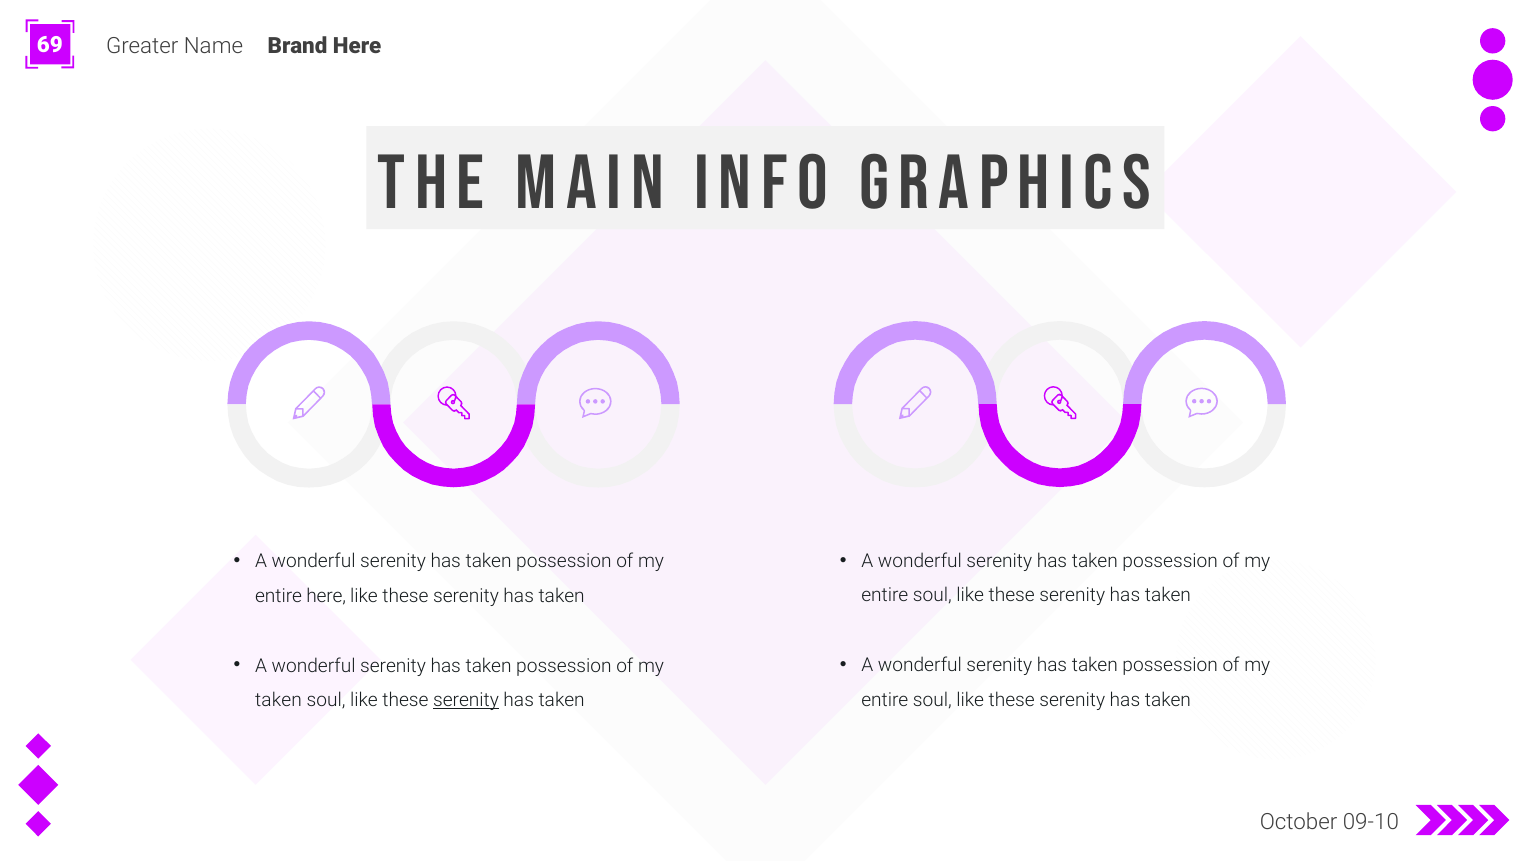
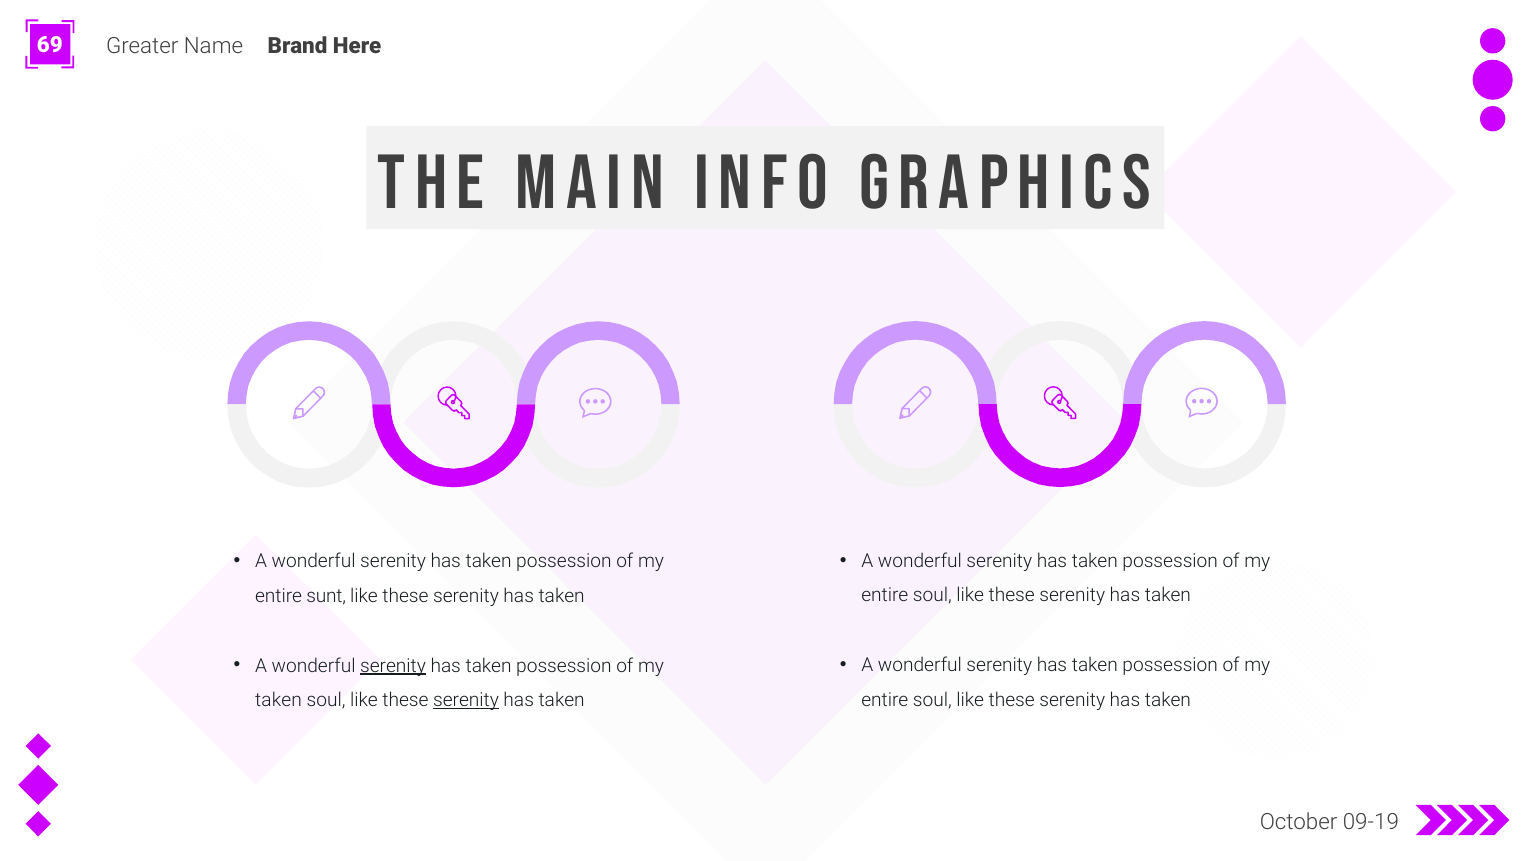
entire here: here -> sunt
serenity at (393, 666) underline: none -> present
09-10: 09-10 -> 09-19
